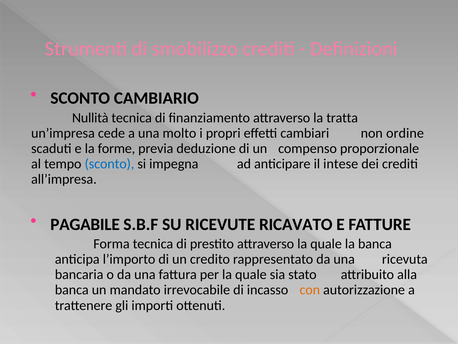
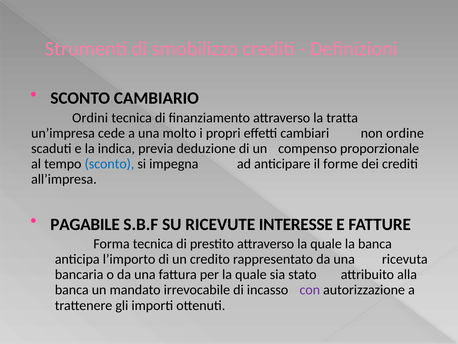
Nullità: Nullità -> Ordini
forme: forme -> indica
intese: intese -> forme
RICAVATO: RICAVATO -> INTERESSE
con colour: orange -> purple
